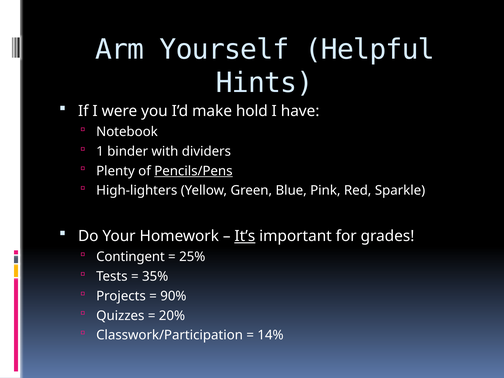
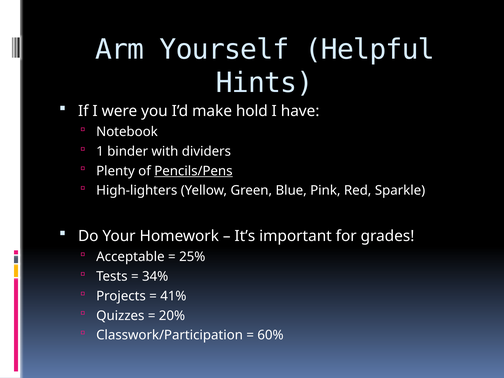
It’s underline: present -> none
Contingent: Contingent -> Acceptable
35%: 35% -> 34%
90%: 90% -> 41%
14%: 14% -> 60%
